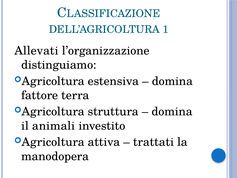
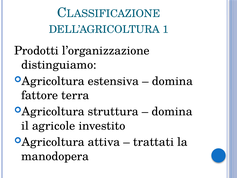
Allevati: Allevati -> Prodotti
animali: animali -> agricole
